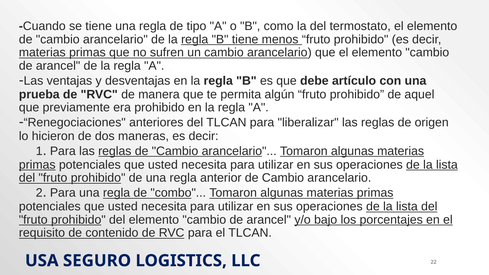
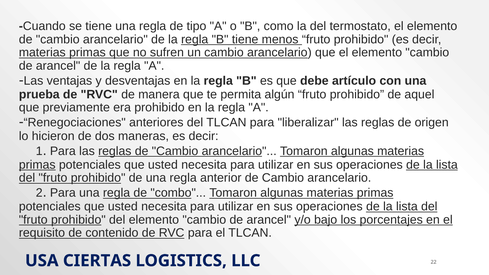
SEGURO: SEGURO -> CIERTAS
